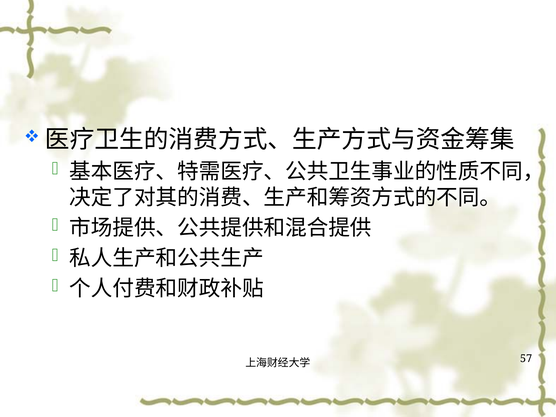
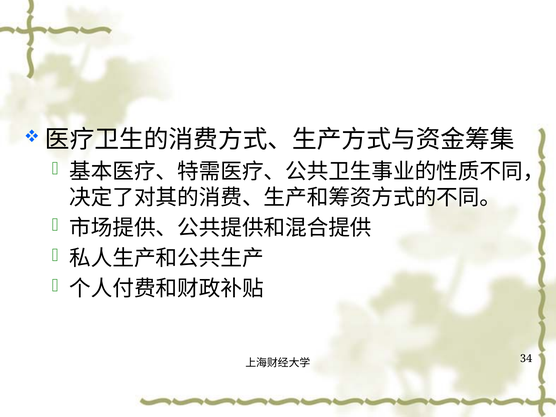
57: 57 -> 34
